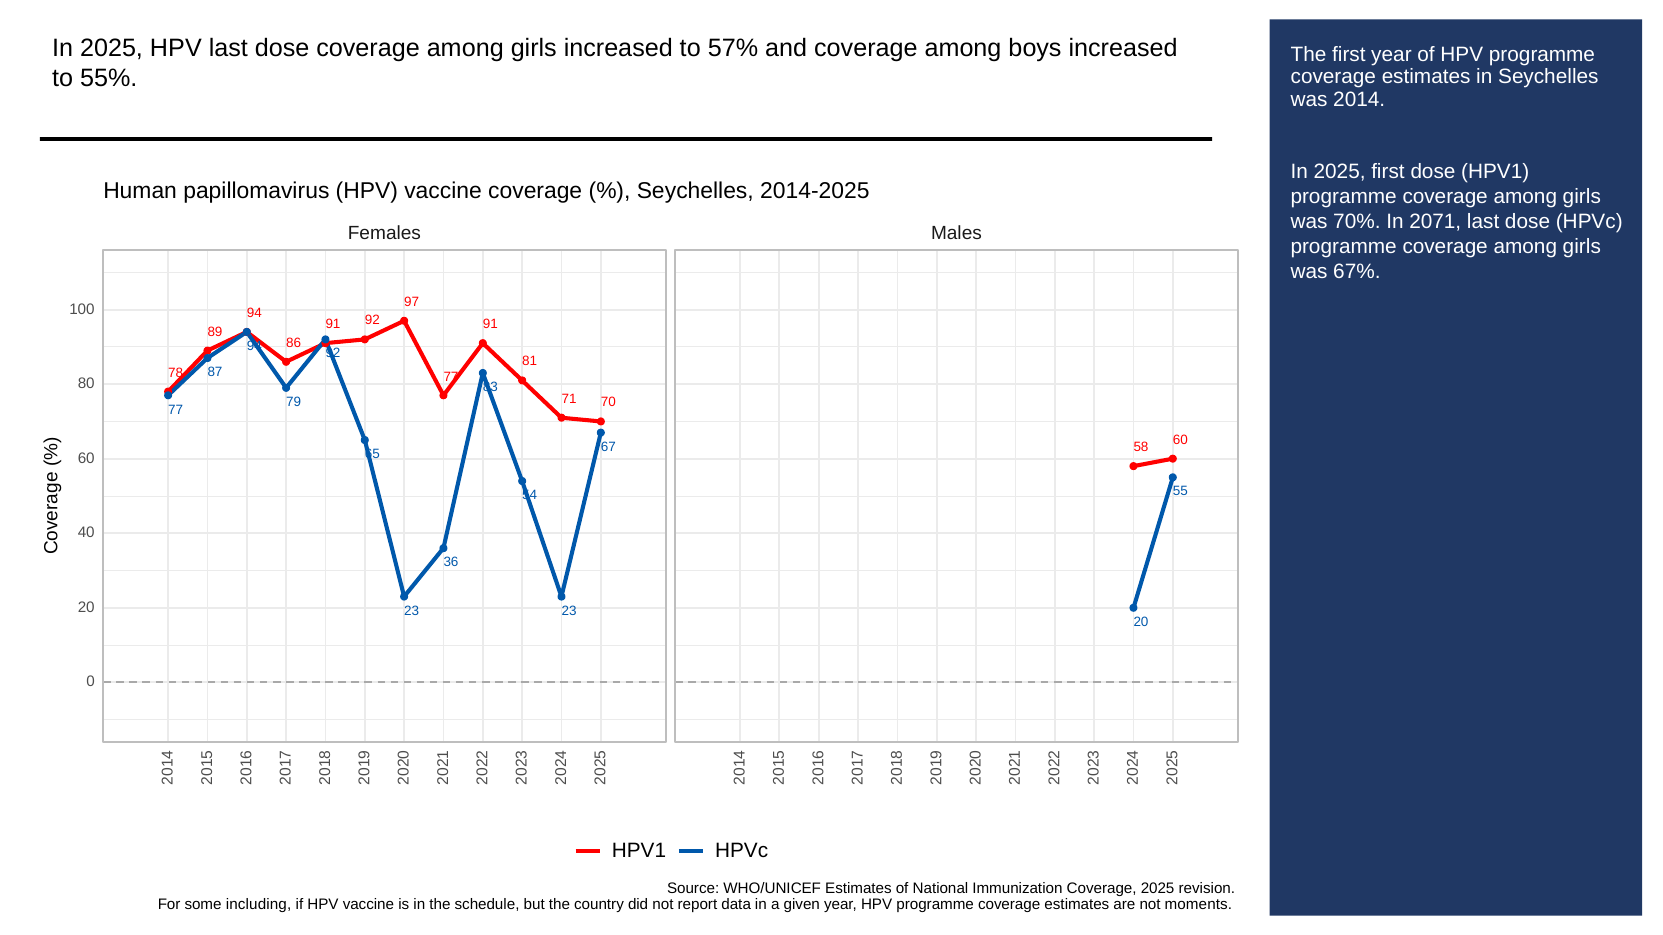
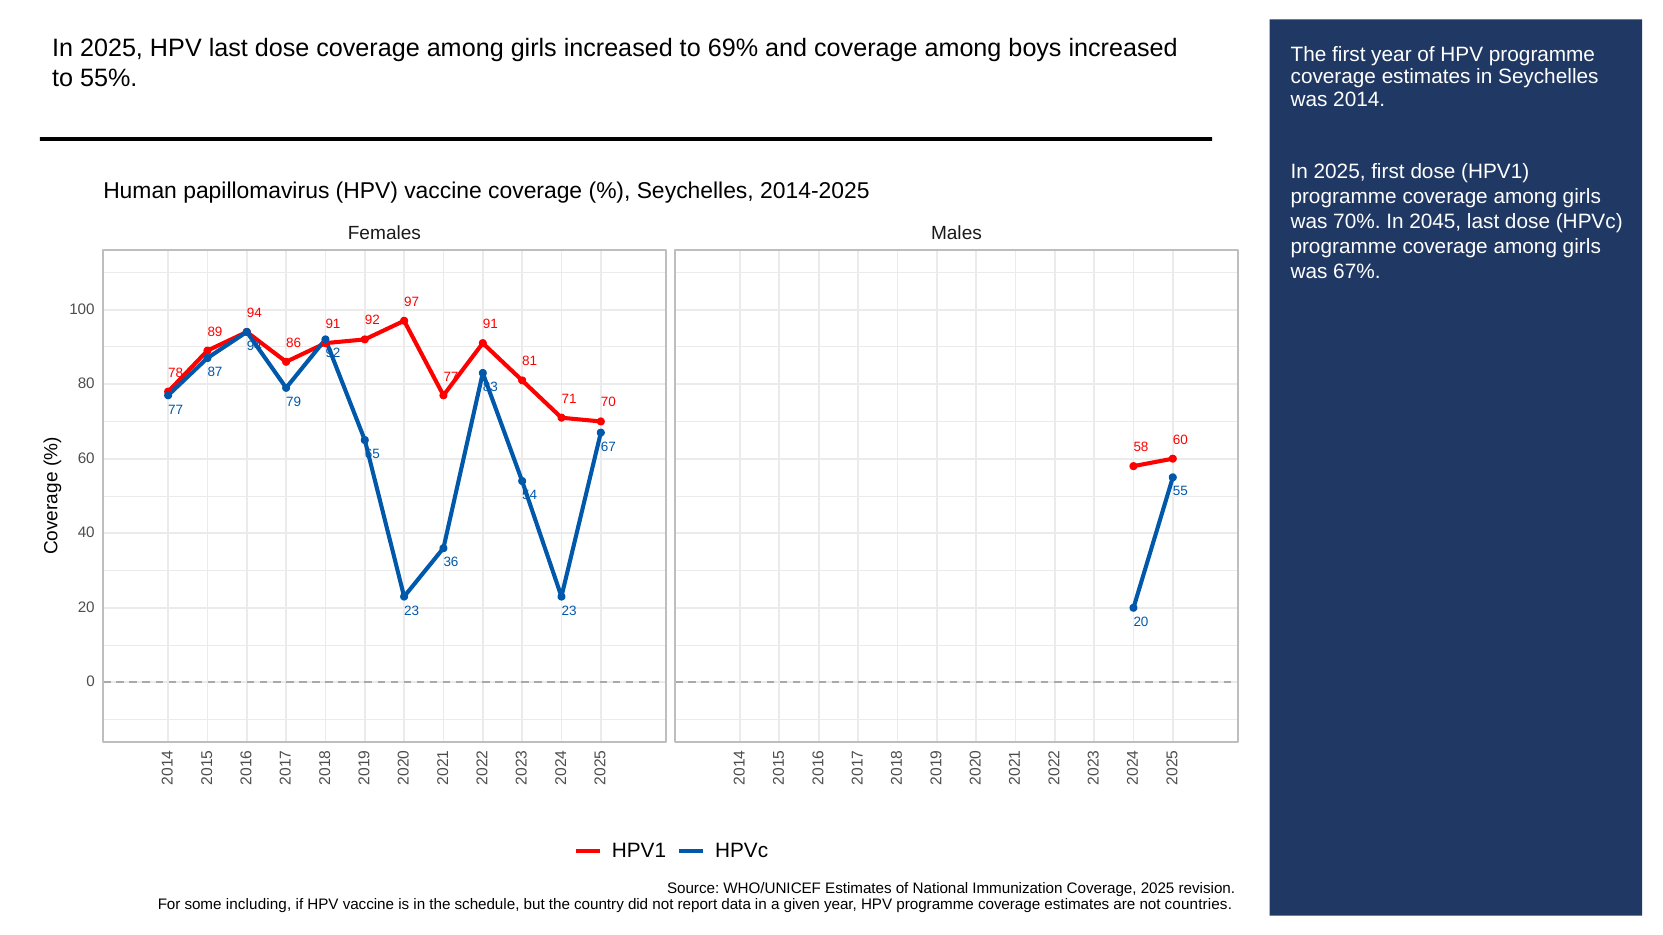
57%: 57% -> 69%
2071: 2071 -> 2045
moments: moments -> countries
